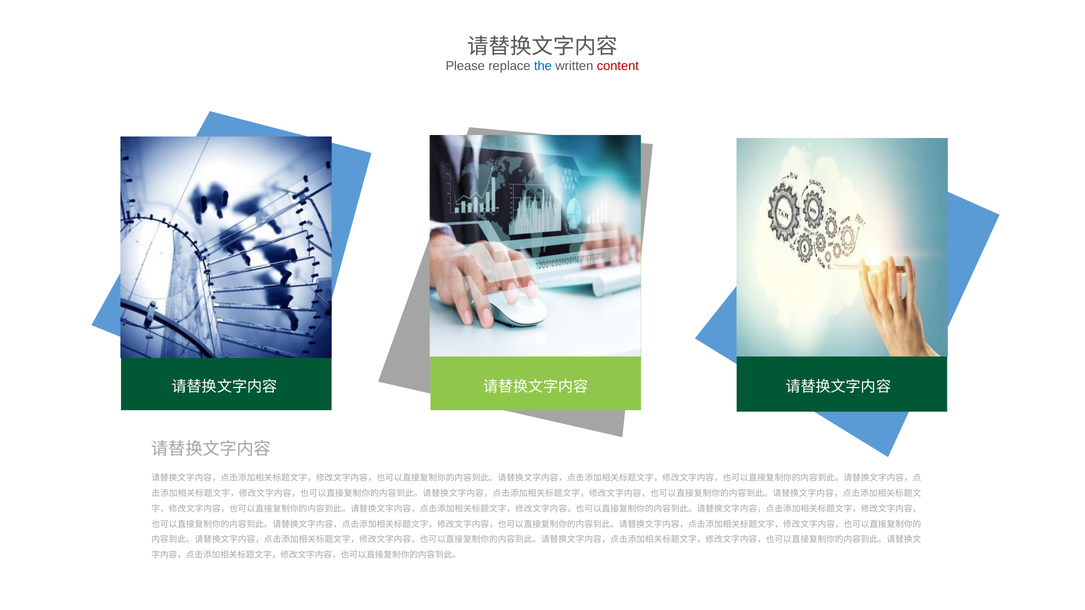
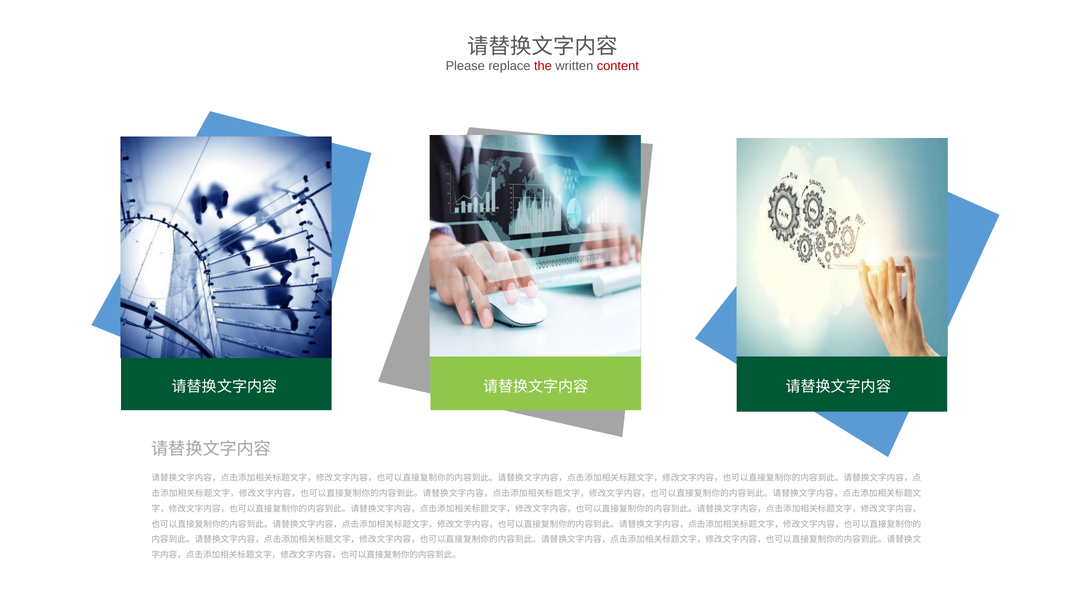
the colour: blue -> red
